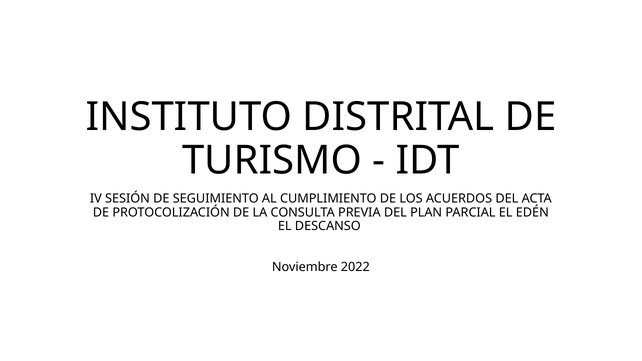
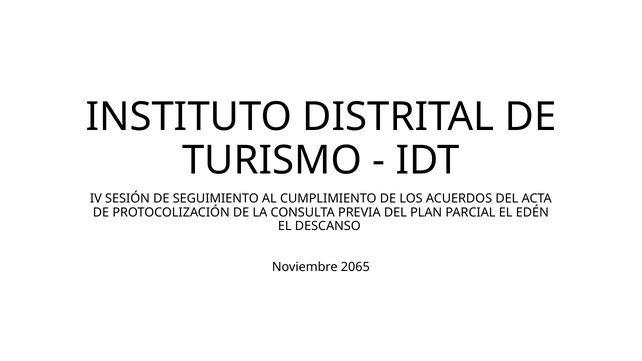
2022: 2022 -> 2065
